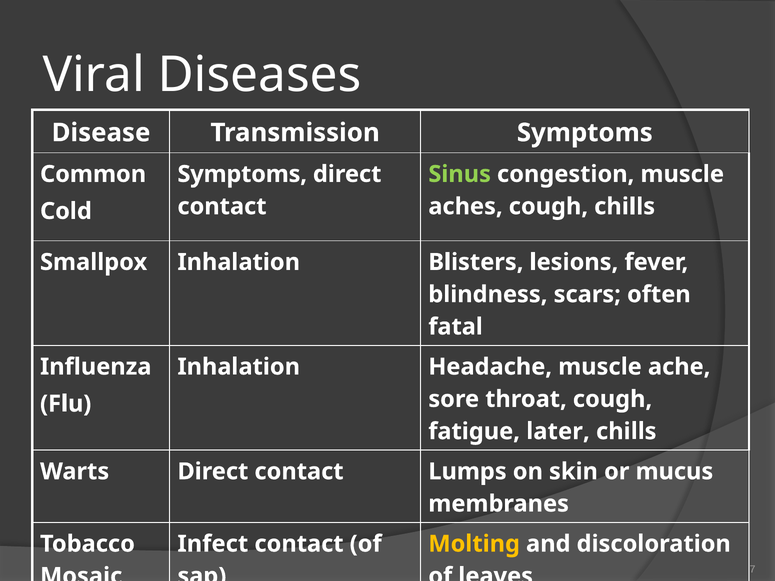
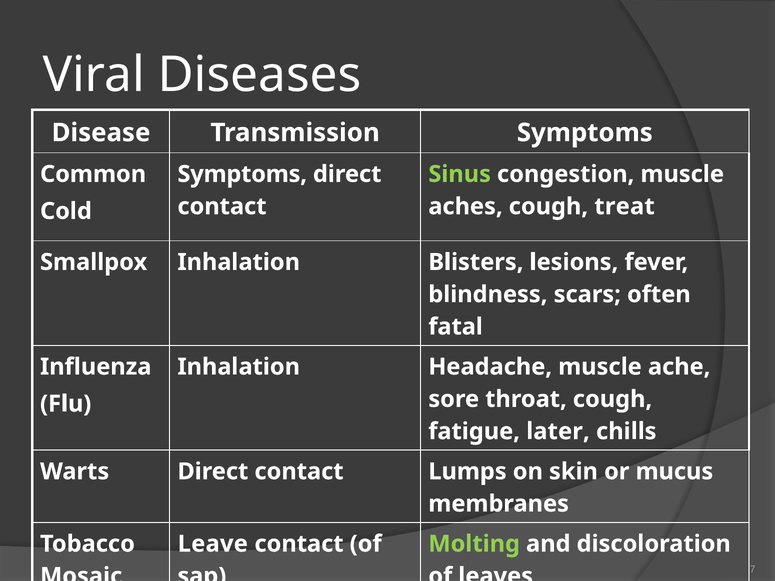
cough chills: chills -> treat
Infect: Infect -> Leave
Molting colour: yellow -> light green
